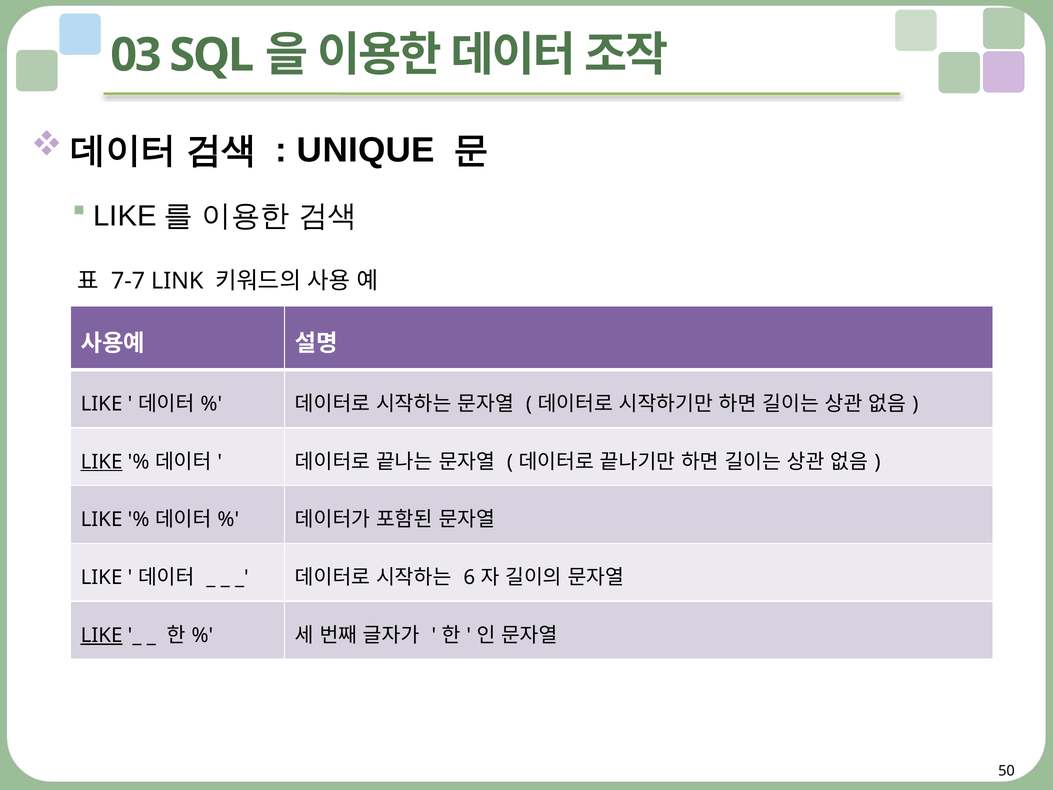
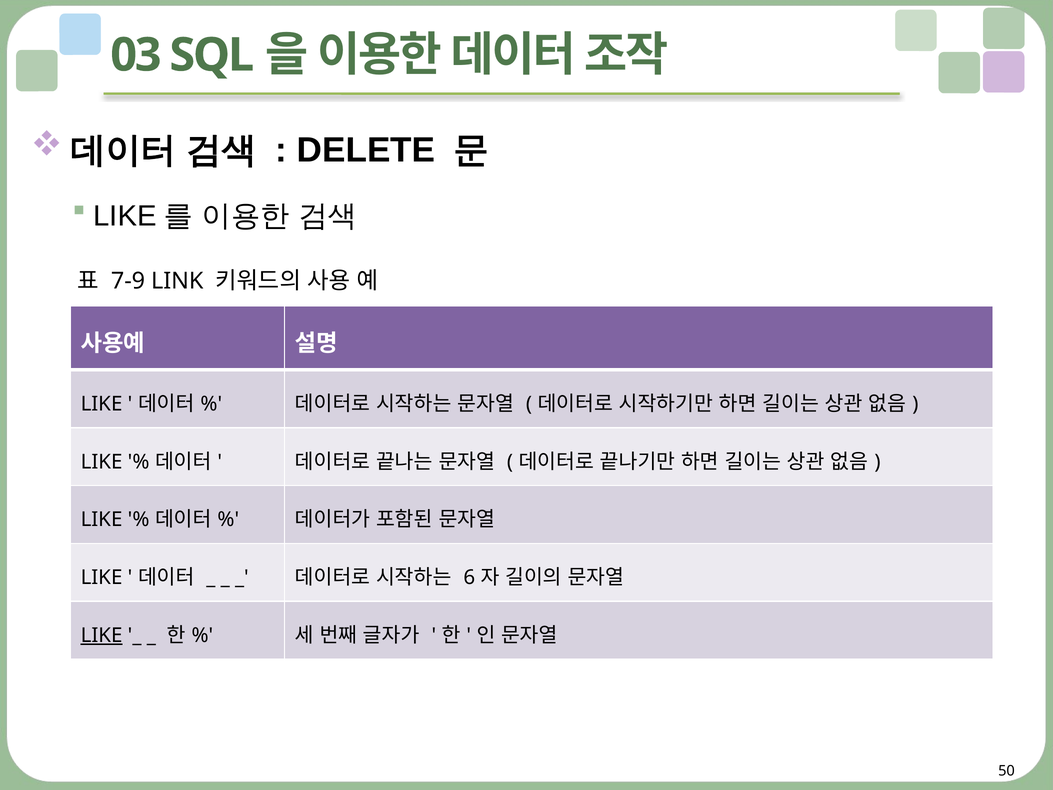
UNIQUE: UNIQUE -> DELETE
7-7: 7-7 -> 7-9
LIKE at (102, 462) underline: present -> none
